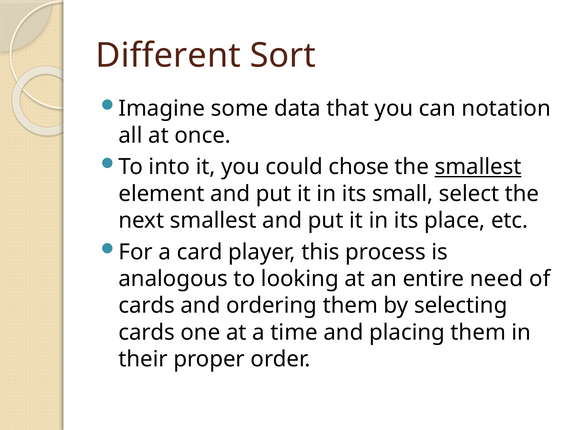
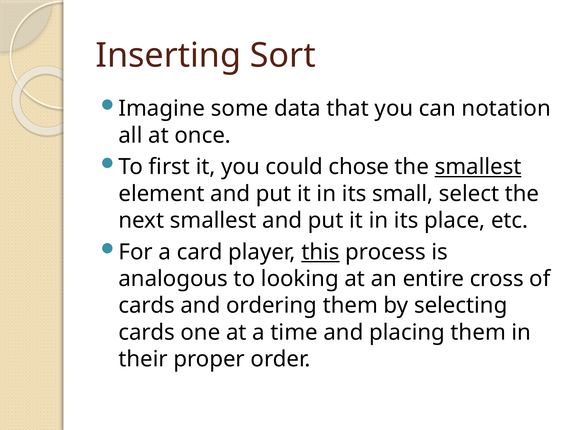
Different: Different -> Inserting
into: into -> first
this underline: none -> present
need: need -> cross
